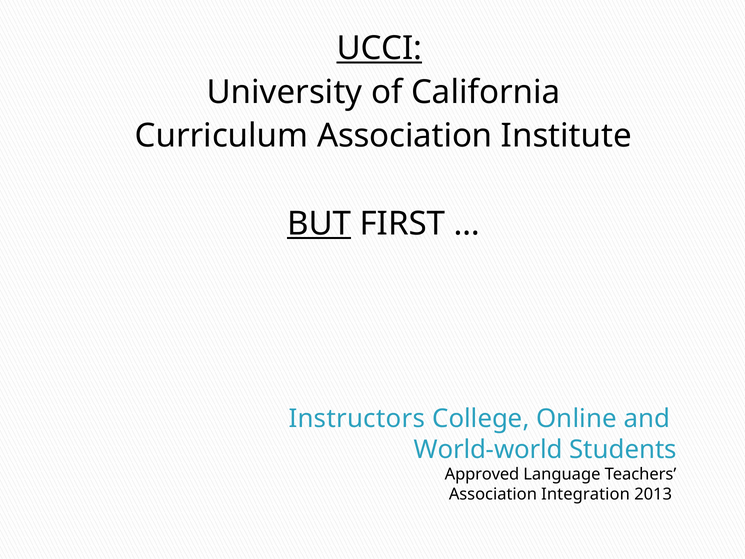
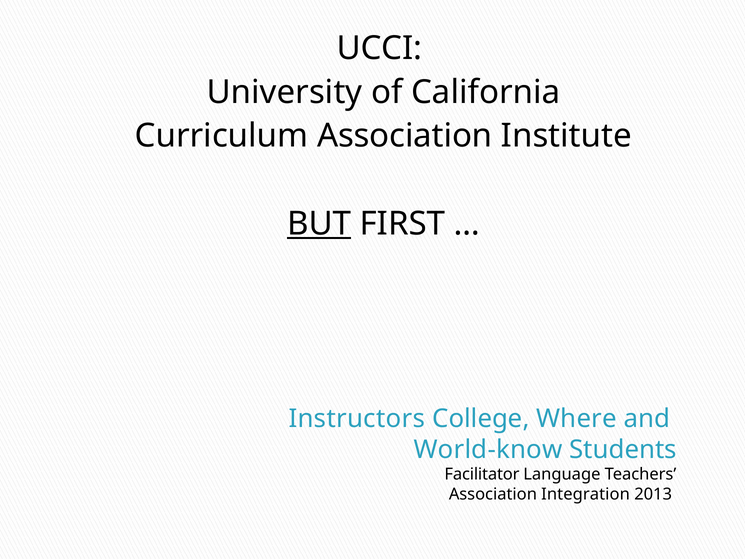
UCCI underline: present -> none
Online: Online -> Where
World-world: World-world -> World-know
Approved: Approved -> Facilitator
